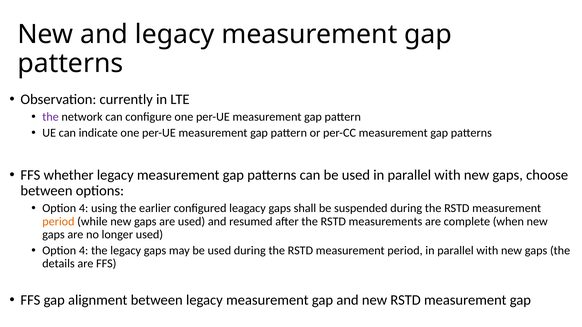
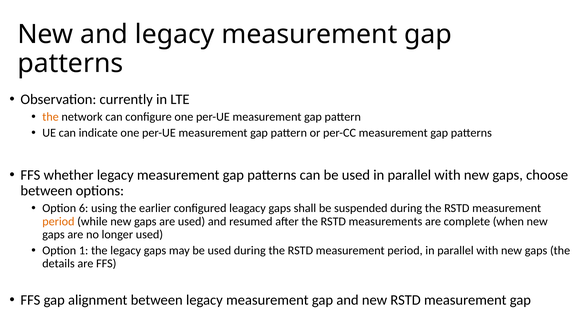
the at (51, 117) colour: purple -> orange
4 at (84, 209): 4 -> 6
4 at (84, 251): 4 -> 1
